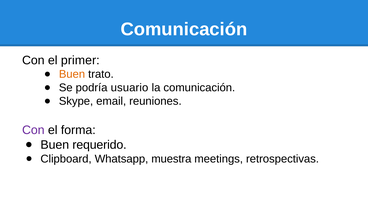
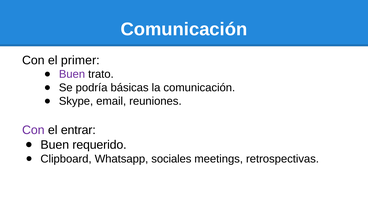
Buen at (72, 74) colour: orange -> purple
usuario: usuario -> básicas
forma: forma -> entrar
muestra: muestra -> sociales
